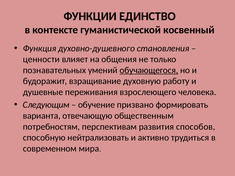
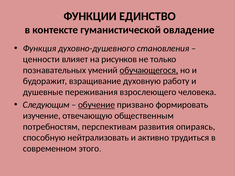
косвенный: косвенный -> овладение
общения: общения -> рисунков
обучение underline: none -> present
варианта: варианта -> изучение
способов: способов -> опираясь
мира: мира -> этого
